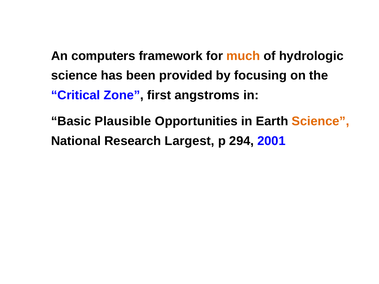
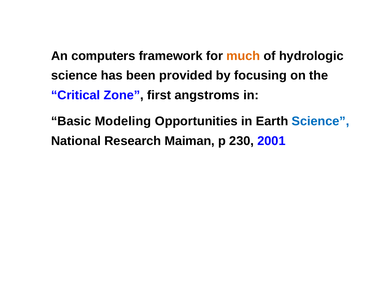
Plausible: Plausible -> Modeling
Science at (321, 121) colour: orange -> blue
Largest: Largest -> Maiman
294: 294 -> 230
